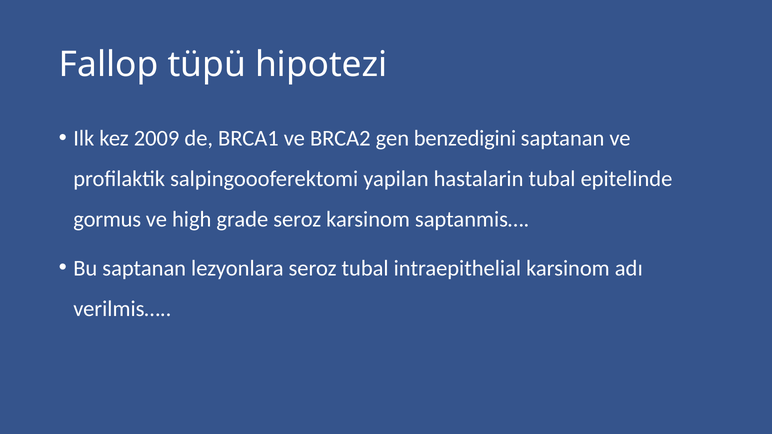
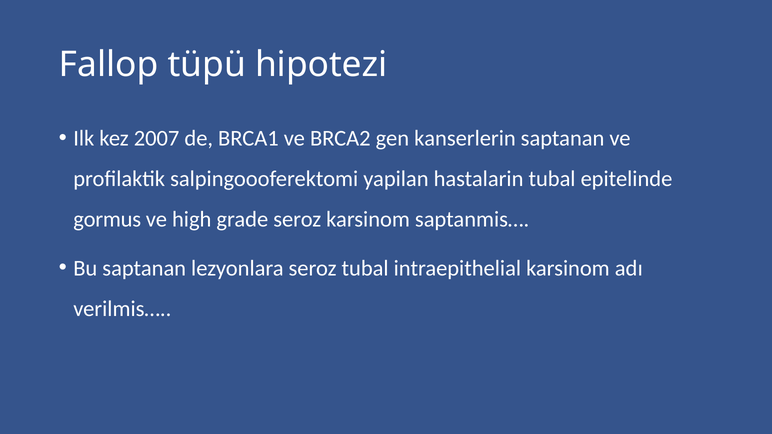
2009: 2009 -> 2007
benzedigini: benzedigini -> kanserlerin
